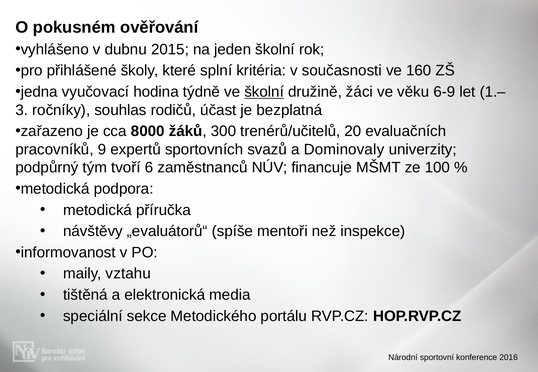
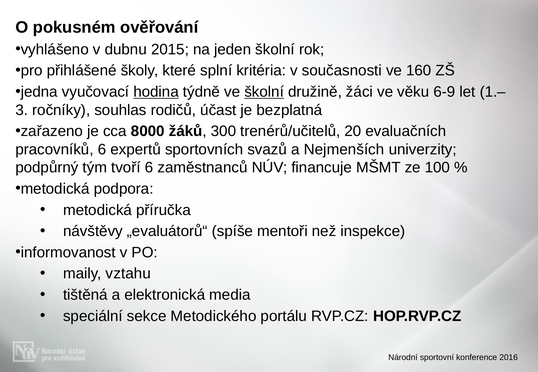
hodina underline: none -> present
pracovníků 9: 9 -> 6
Dominovaly: Dominovaly -> Nejmenších
